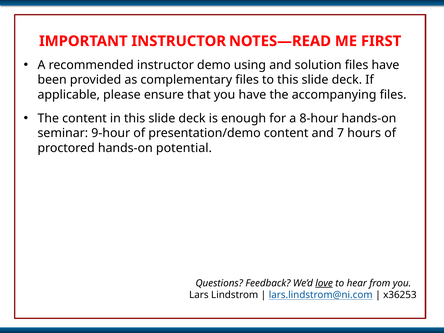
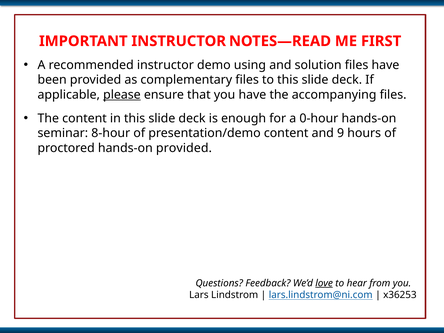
please underline: none -> present
8-hour: 8-hour -> 0-hour
9-hour: 9-hour -> 8-hour
7: 7 -> 9
hands-on potential: potential -> provided
